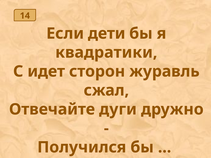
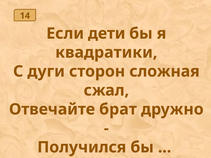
идет: идет -> дуги
журавль: журавль -> сложная
дуги: дуги -> брат
